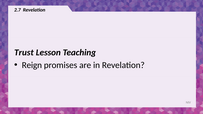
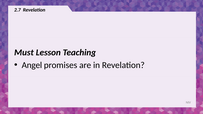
Trust: Trust -> Must
Reign: Reign -> Angel
